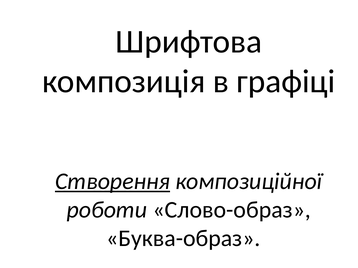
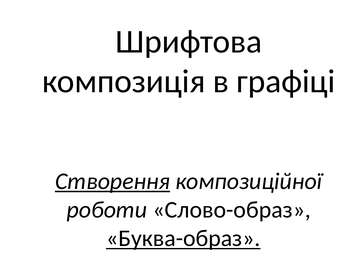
Буква-образ underline: none -> present
